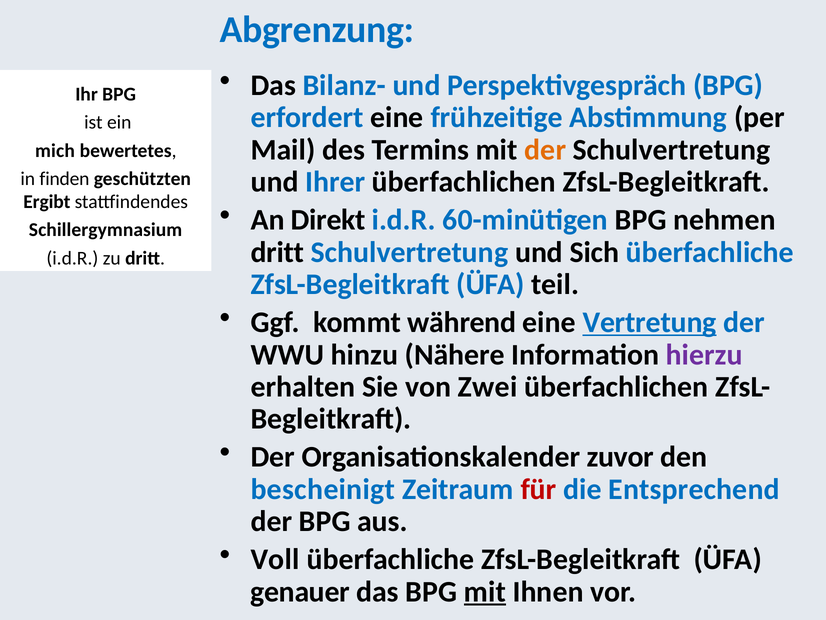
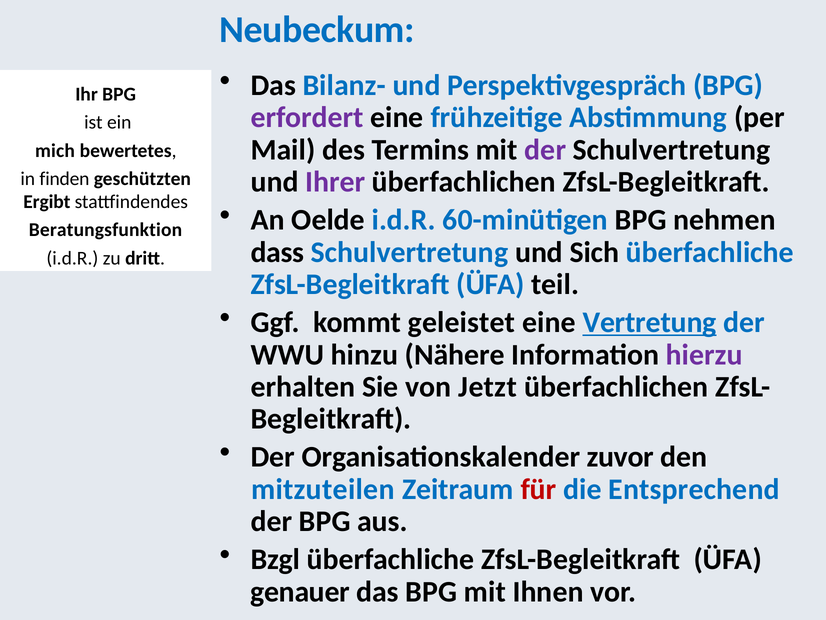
Abgrenzung: Abgrenzung -> Neubeckum
erfordert colour: blue -> purple
der at (545, 150) colour: orange -> purple
Ihrer colour: blue -> purple
Direkt: Direkt -> Oelde
Schillergymnasium: Schillergymnasium -> Beratungsfunktion
dritt at (277, 252): dritt -> dass
während: während -> geleistet
Zwei: Zwei -> Jetzt
bescheinigt: bescheinigt -> mitzuteilen
Voll: Voll -> Bzgl
mit at (485, 591) underline: present -> none
